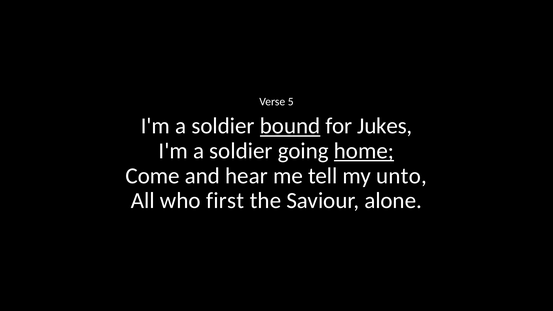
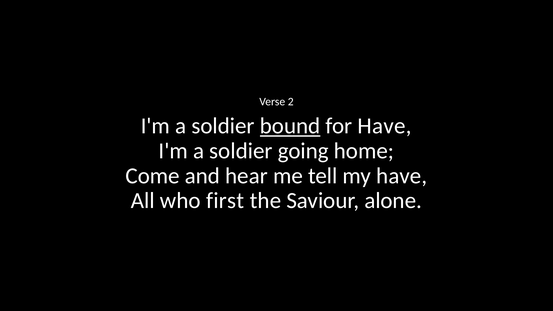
5: 5 -> 2
for Jukes: Jukes -> Have
home underline: present -> none
my unto: unto -> have
